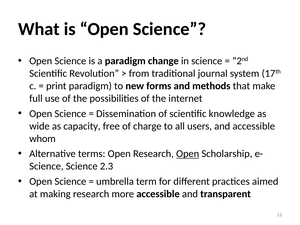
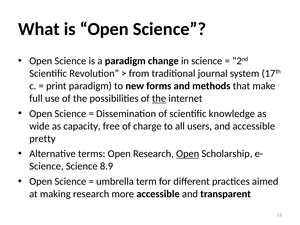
the at (159, 98) underline: none -> present
whom: whom -> pretty
2.3: 2.3 -> 8.9
